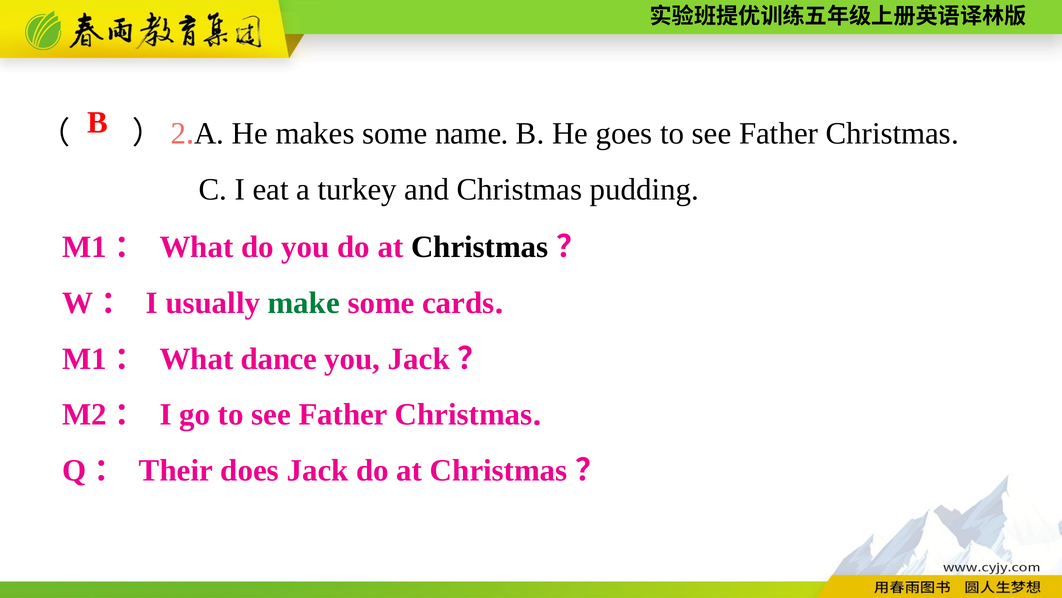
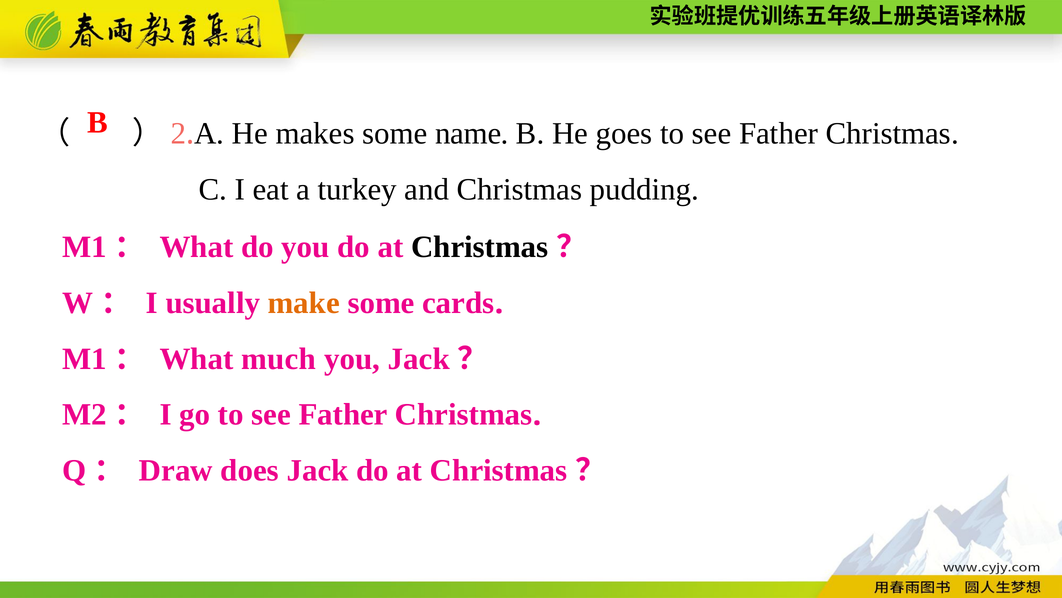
make colour: green -> orange
dance: dance -> much
Their: Their -> Draw
